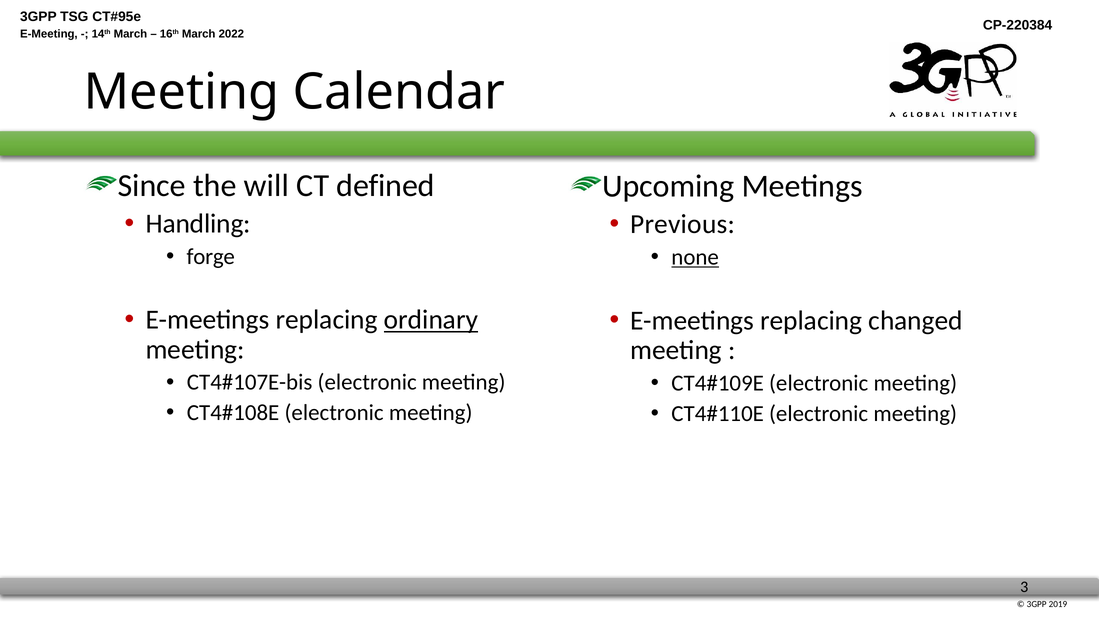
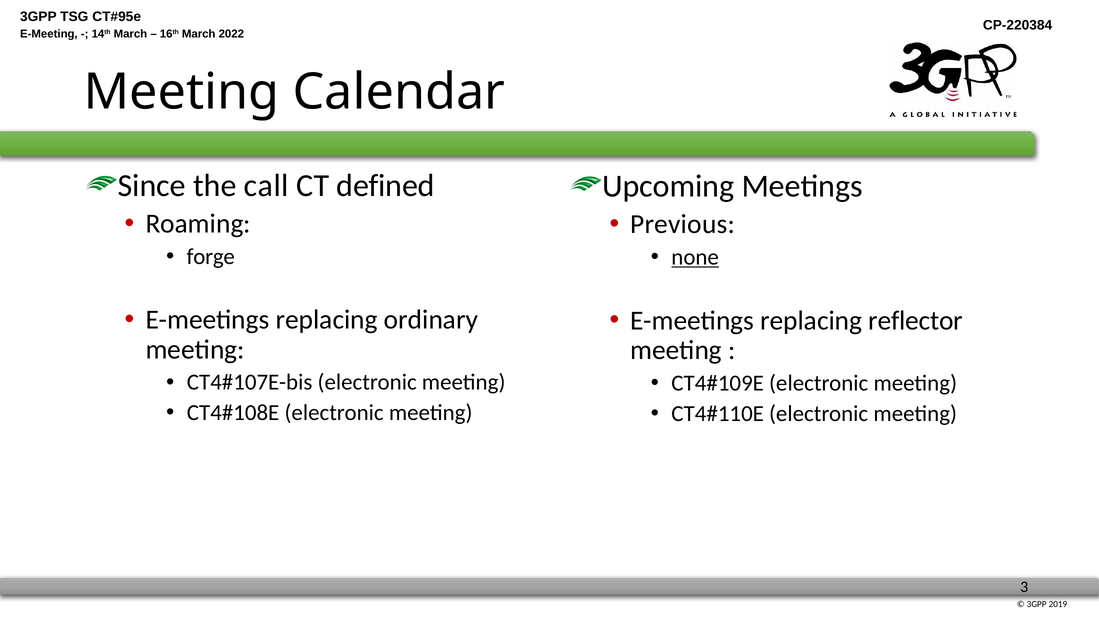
will: will -> call
Handling: Handling -> Roaming
ordinary underline: present -> none
changed: changed -> reflector
